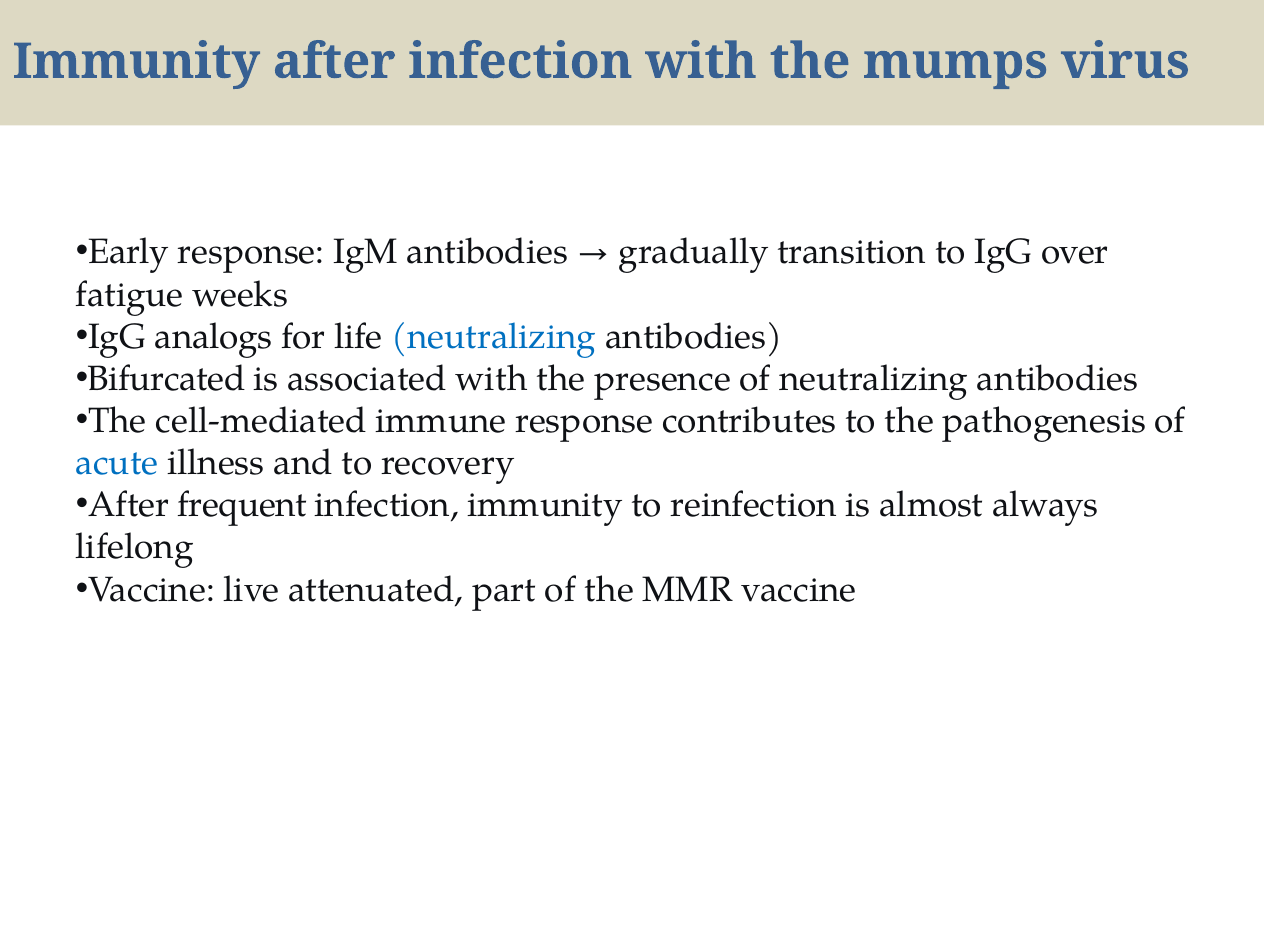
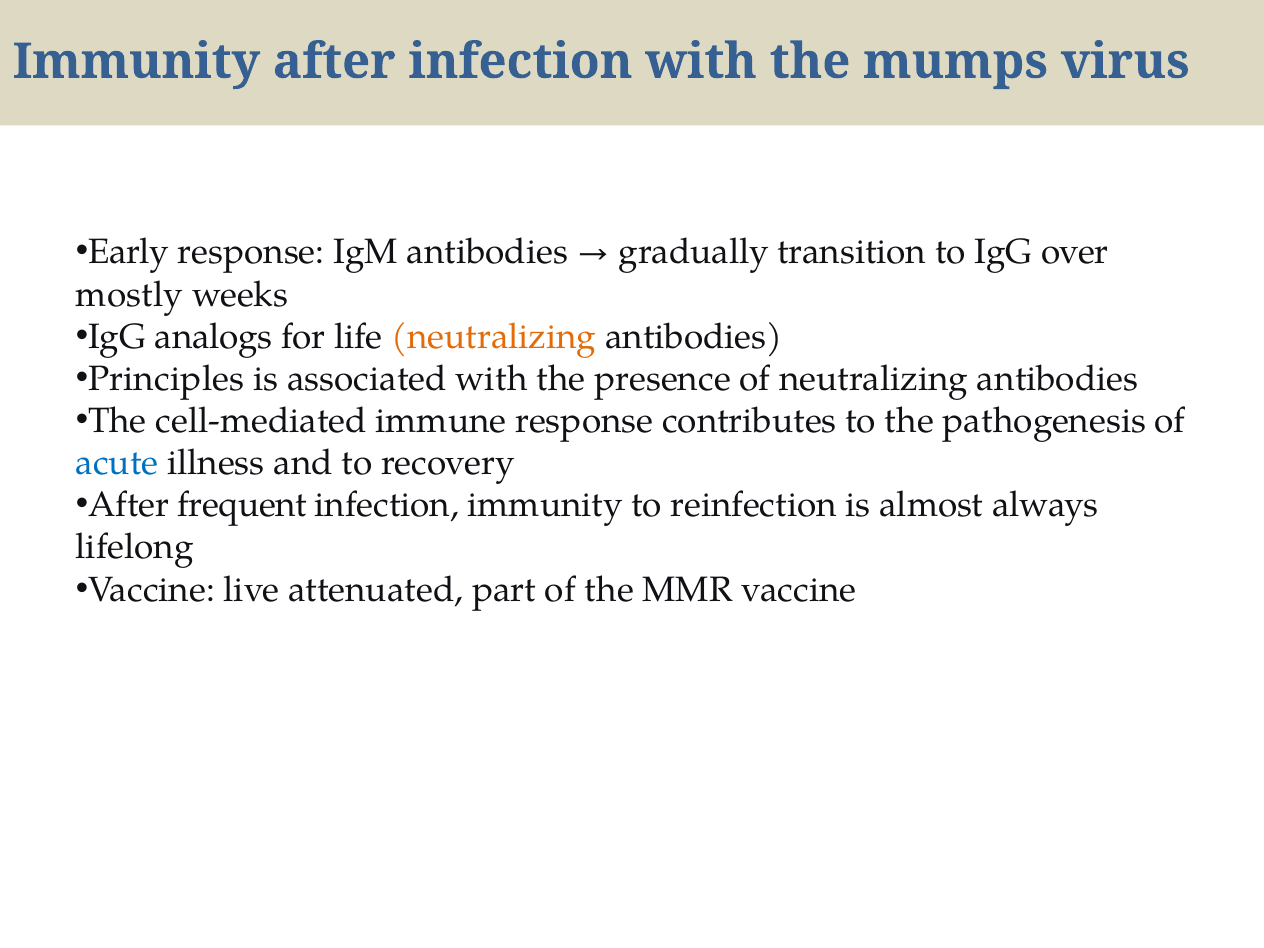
fatigue: fatigue -> mostly
neutralizing at (494, 337) colour: blue -> orange
Bifurcated: Bifurcated -> Principles
